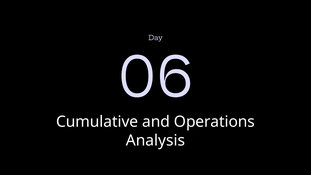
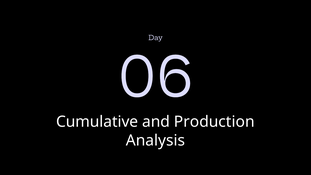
Operations: Operations -> Production
